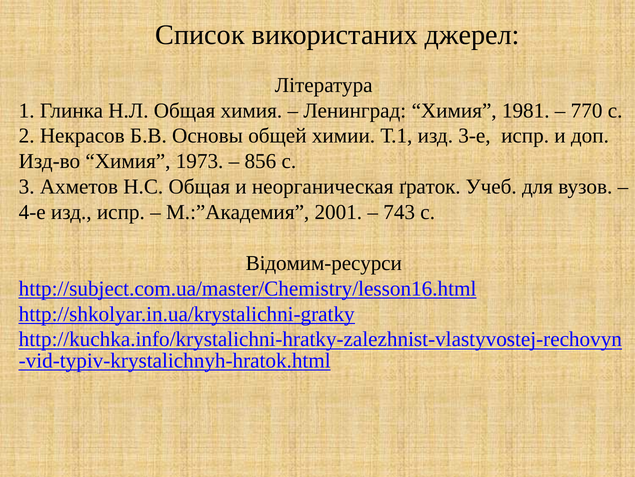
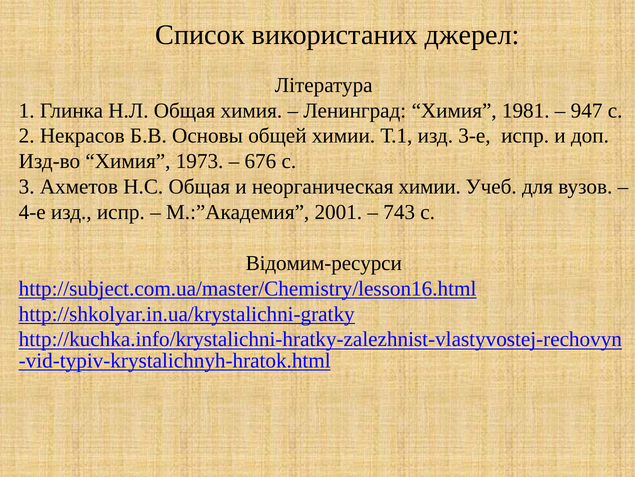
770: 770 -> 947
856: 856 -> 676
неорганическая ґраток: ґраток -> химии
